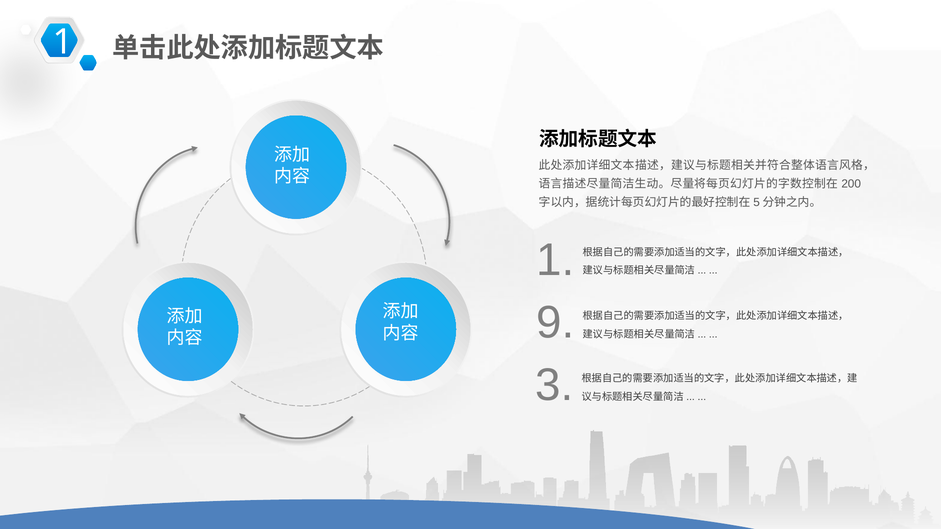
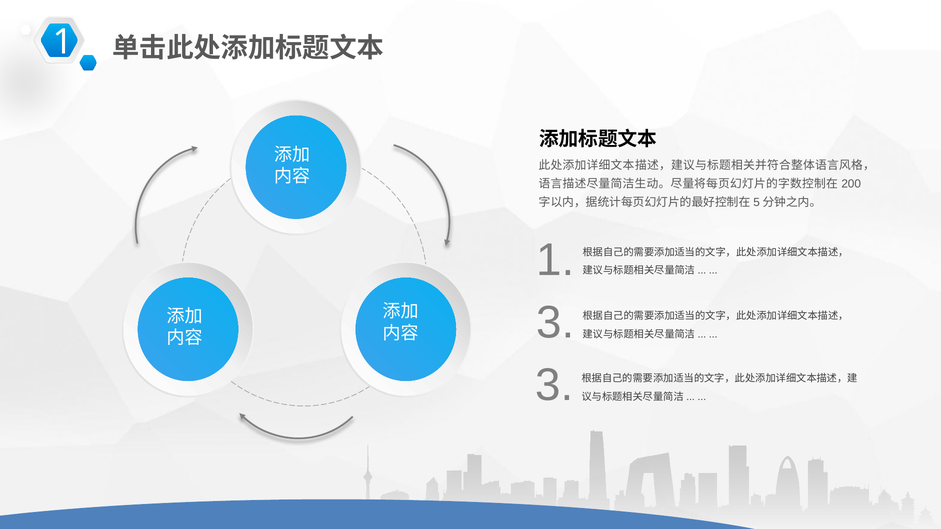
9 at (555, 323): 9 -> 3
